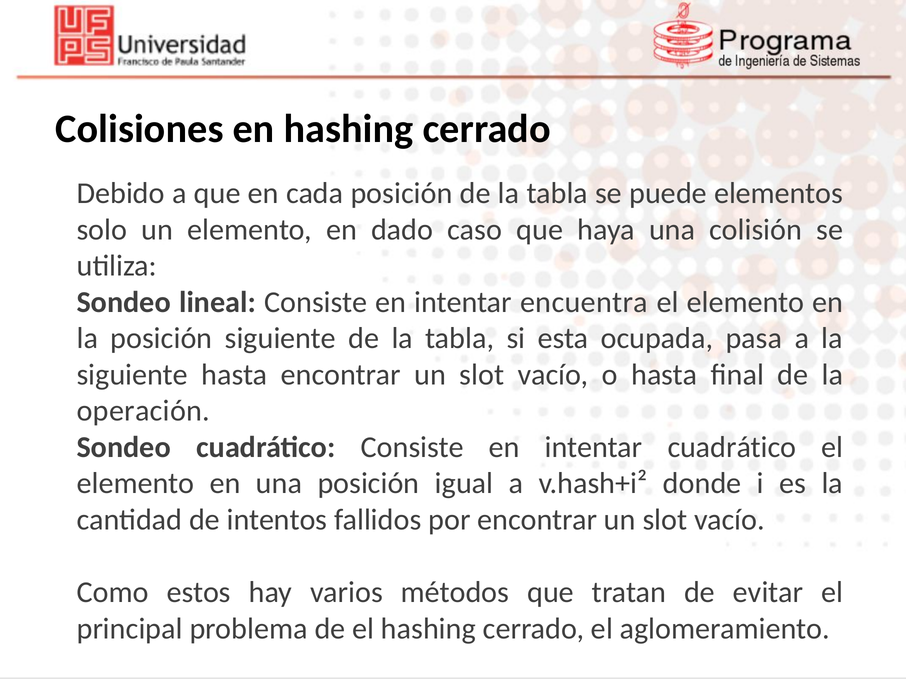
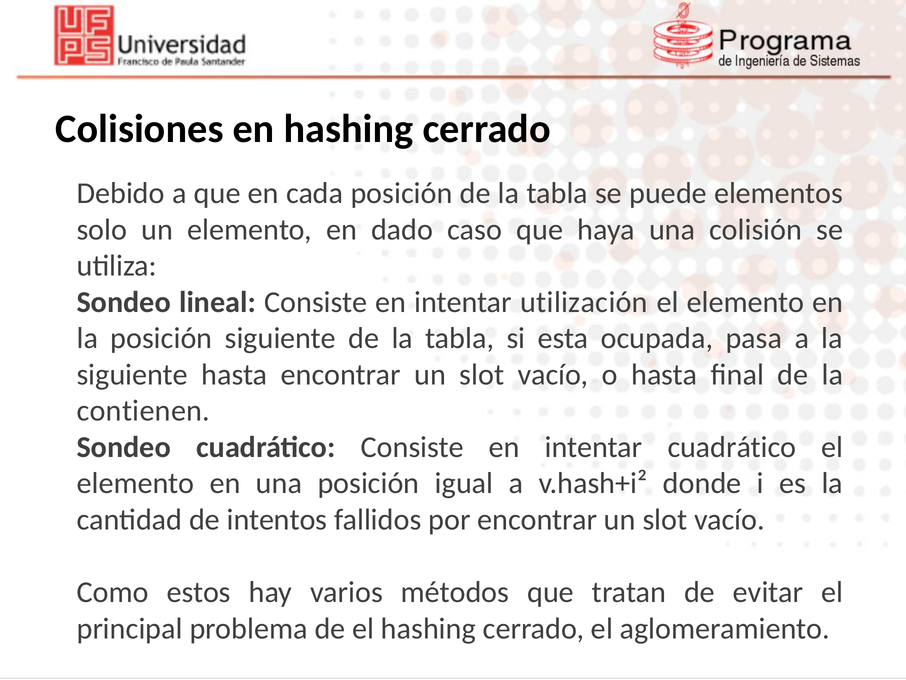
encuentra: encuentra -> utilización
operación: operación -> contienen
